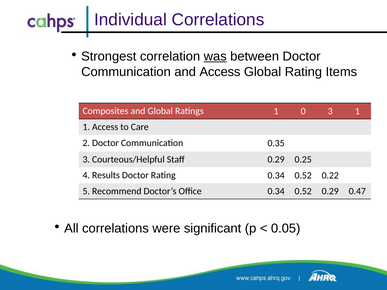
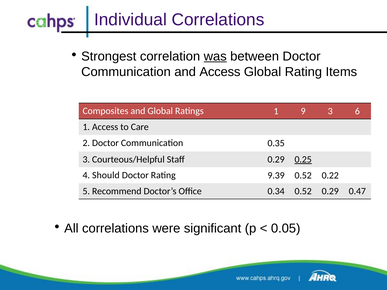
0: 0 -> 9
3 1: 1 -> 6
0.25 underline: none -> present
Results: Results -> Should
Rating 0.34: 0.34 -> 9.39
